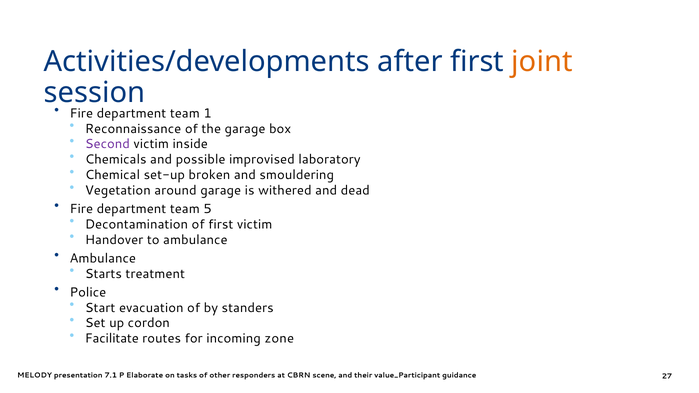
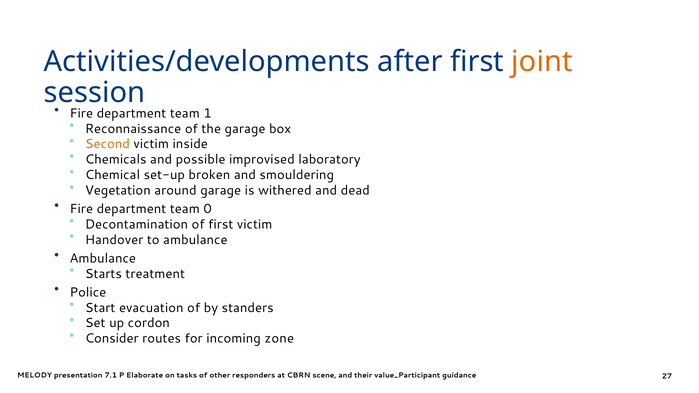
Second colour: purple -> orange
5: 5 -> 0
Facilitate: Facilitate -> Consider
